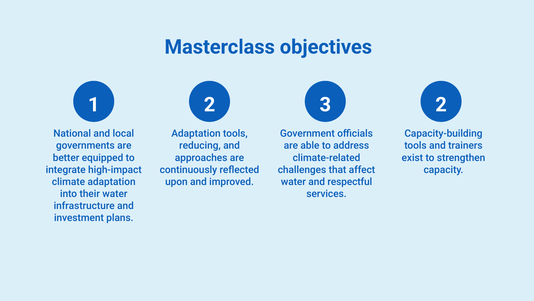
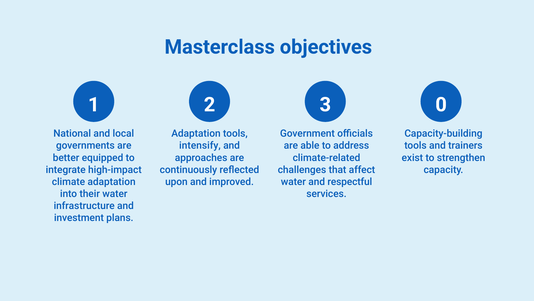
3 2: 2 -> 0
reducing: reducing -> intensify
